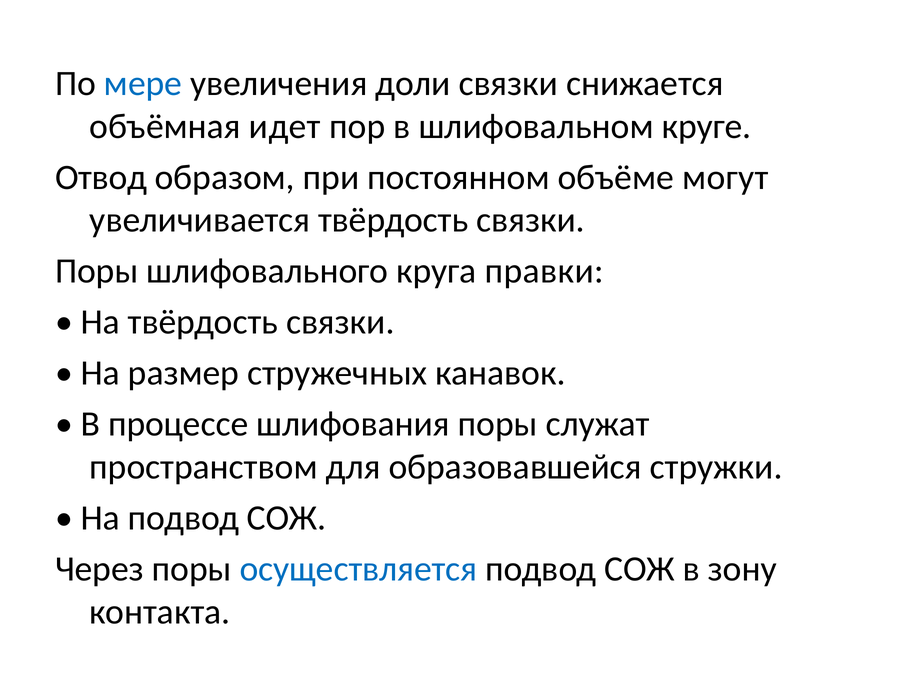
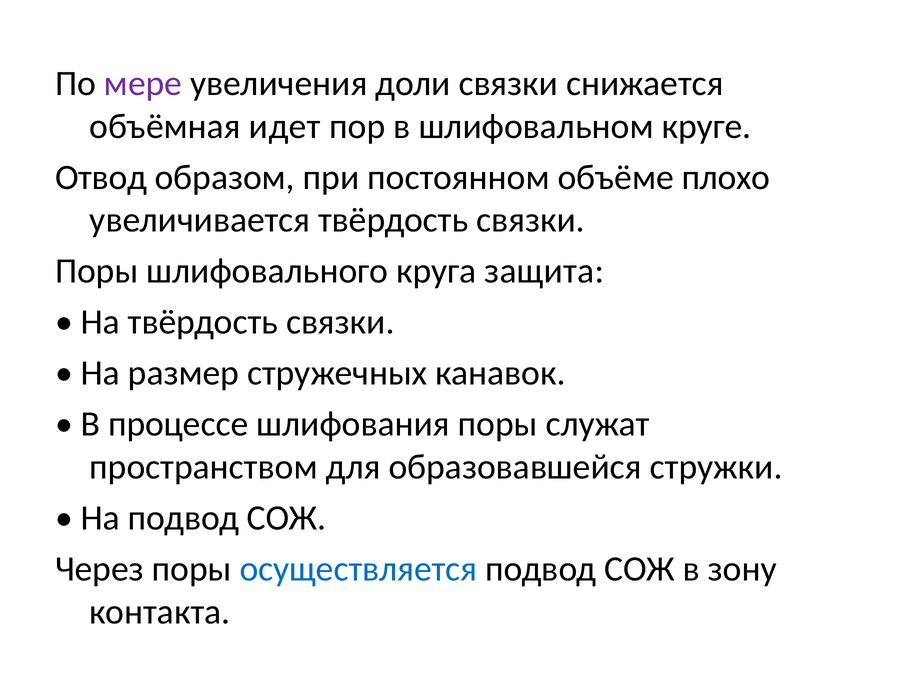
мере colour: blue -> purple
могут: могут -> плохо
правки: правки -> защита
